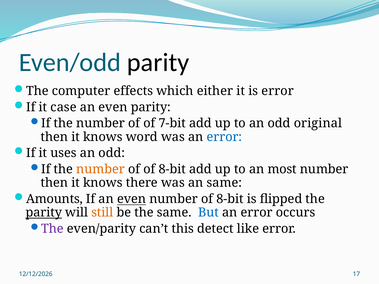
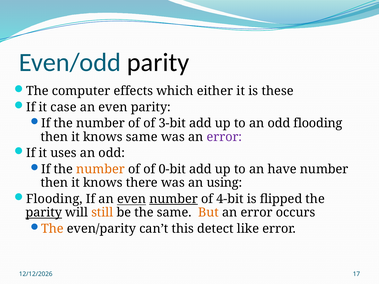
is error: error -> these
7-bit: 7-bit -> 3-bit
odd original: original -> flooding
knows word: word -> same
error at (224, 137) colour: blue -> purple
of of 8-bit: 8-bit -> 0-bit
most: most -> have
an same: same -> using
Amounts at (54, 199): Amounts -> Flooding
number at (174, 199) underline: none -> present
8-bit at (230, 199): 8-bit -> 4-bit
But colour: blue -> orange
The at (52, 229) colour: purple -> orange
